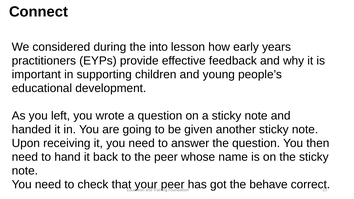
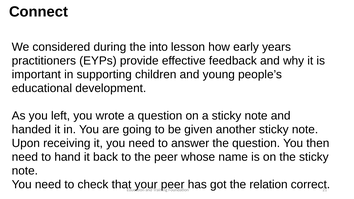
behave: behave -> relation
